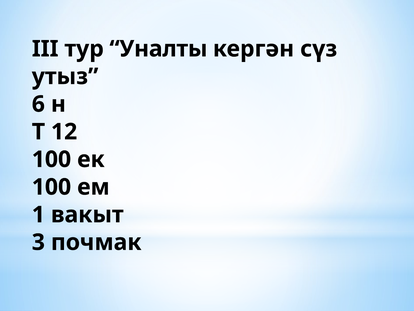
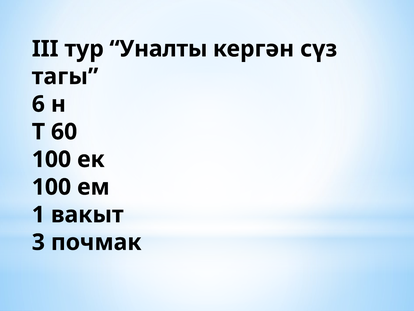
утыз: утыз -> тагы
12: 12 -> 60
